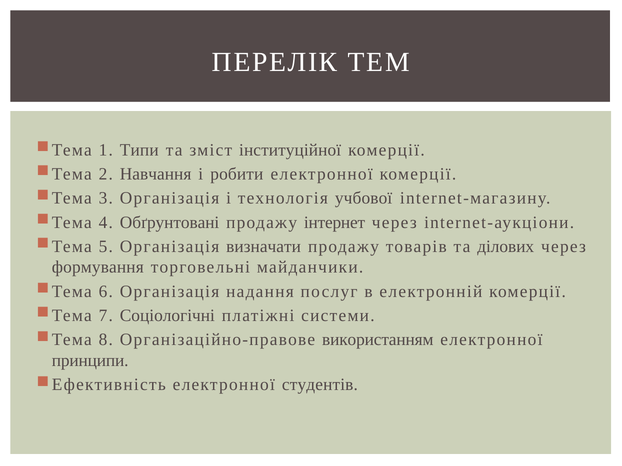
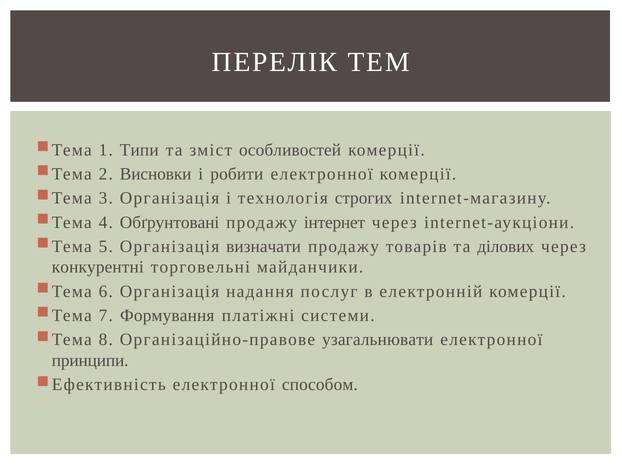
інституційної: інституційної -> особливостей
Навчання: Навчання -> Висновки
учбової: учбової -> строгих
формування: формування -> конкурентні
Соціологічні: Соціологічні -> Формування
використанням: використанням -> узагальнювати
студентів: студентів -> способом
